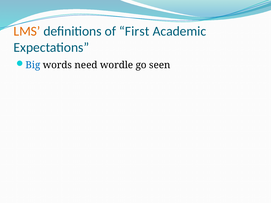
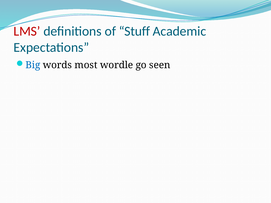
LMS colour: orange -> red
First: First -> Stuff
need: need -> most
